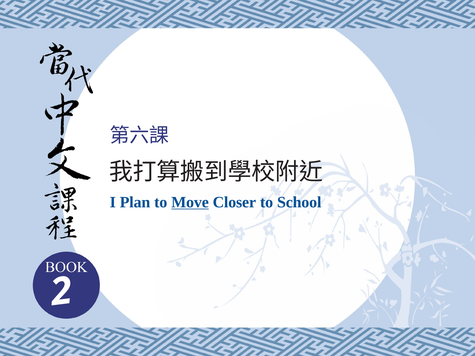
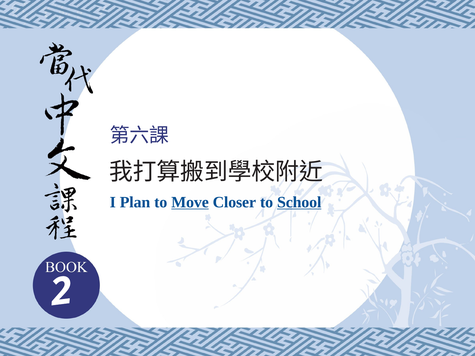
School underline: none -> present
